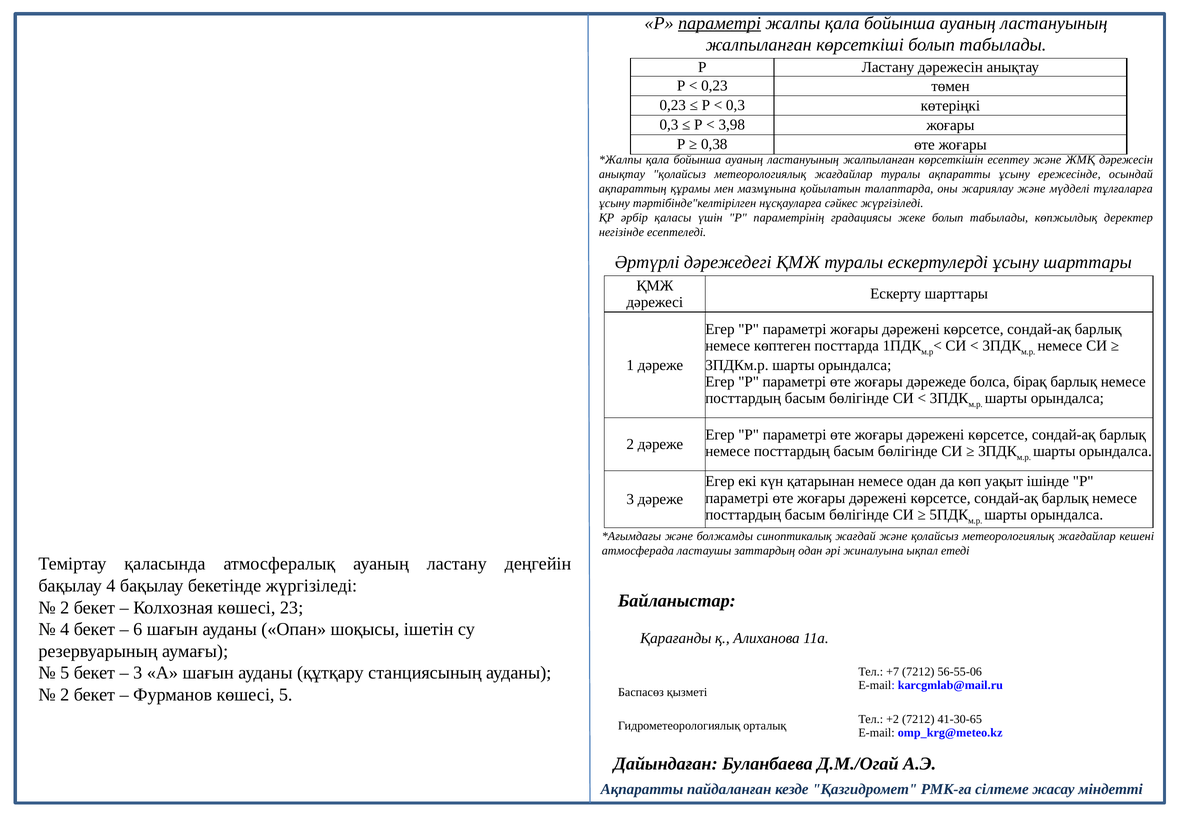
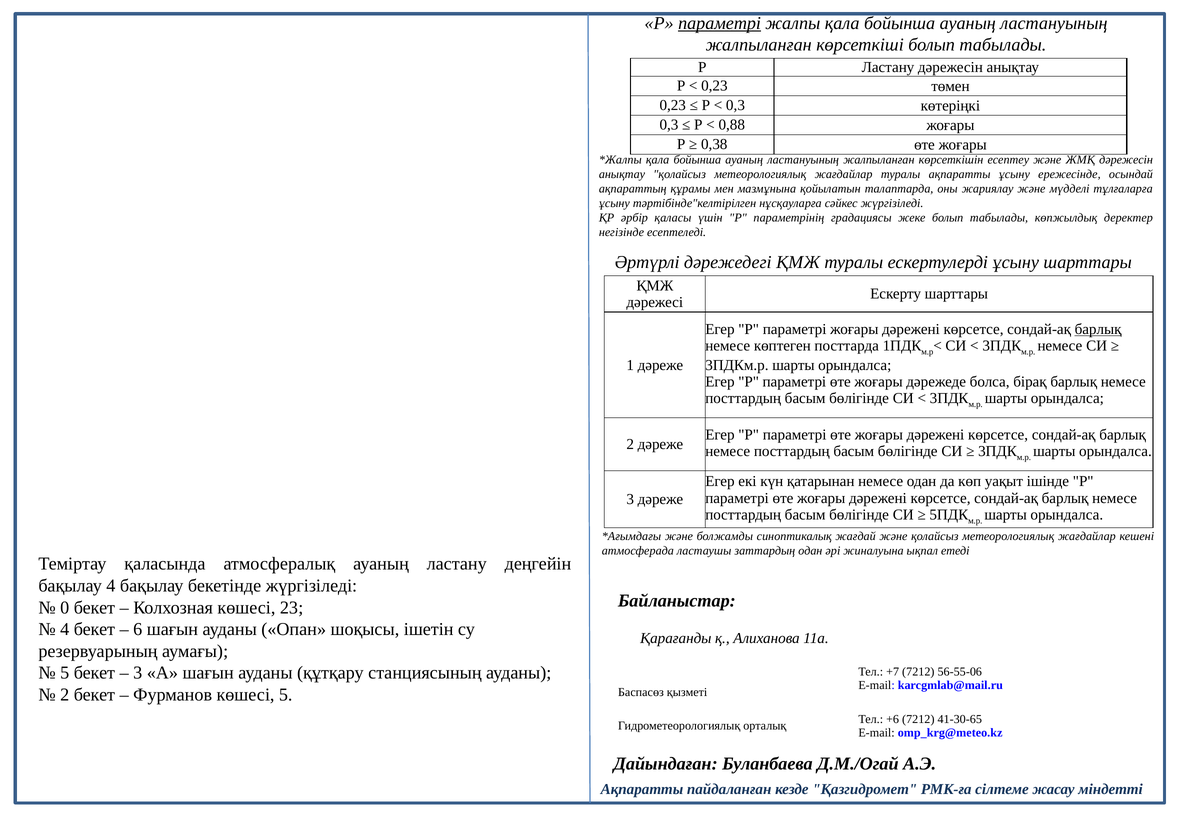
3,98: 3,98 -> 0,88
барлық at (1098, 329) underline: none -> present
2 at (65, 607): 2 -> 0
+2: +2 -> +6
